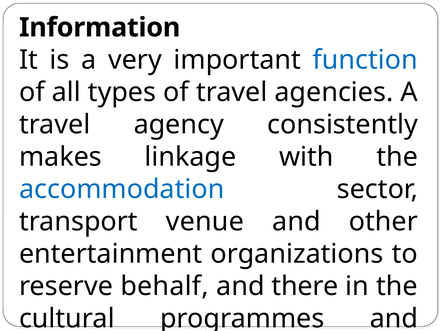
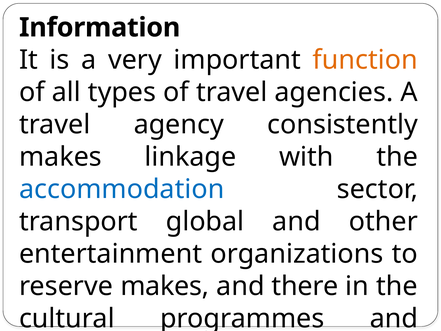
function colour: blue -> orange
venue: venue -> global
reserve behalf: behalf -> makes
